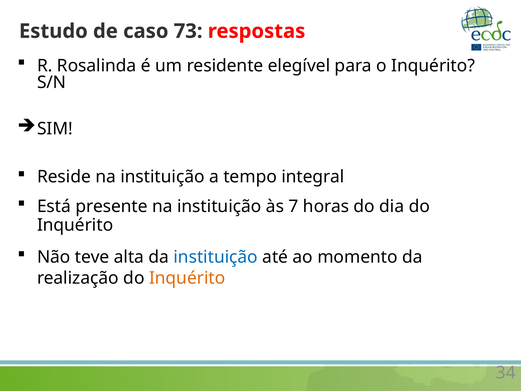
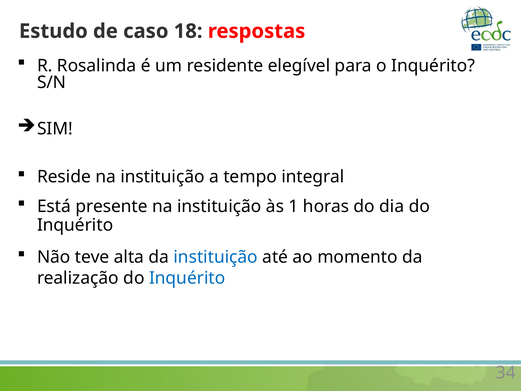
73: 73 -> 18
7: 7 -> 1
Inquérito at (187, 278) colour: orange -> blue
